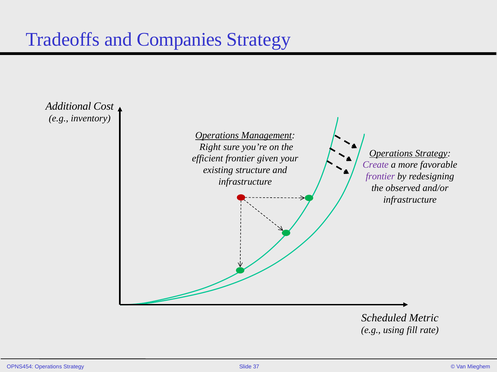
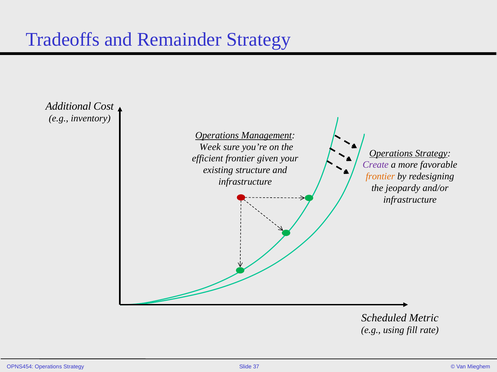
Companies: Companies -> Remainder
Right: Right -> Week
frontier at (380, 177) colour: purple -> orange
observed: observed -> jeopardy
